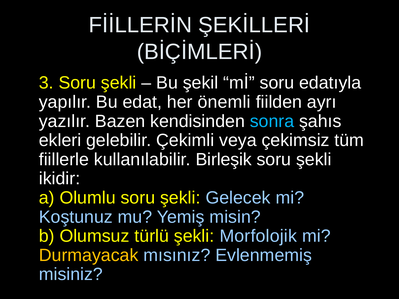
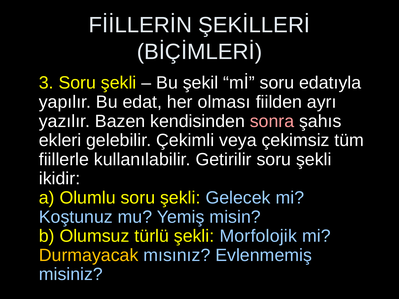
önemli: önemli -> olması
sonra colour: light blue -> pink
Birleşik: Birleşik -> Getirilir
